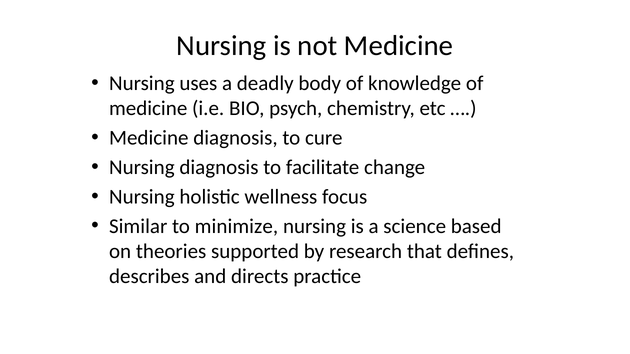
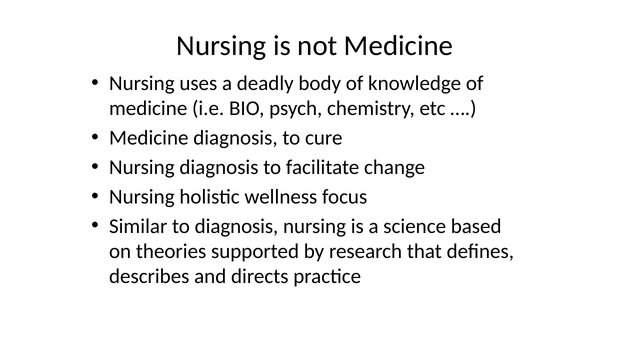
to minimize: minimize -> diagnosis
